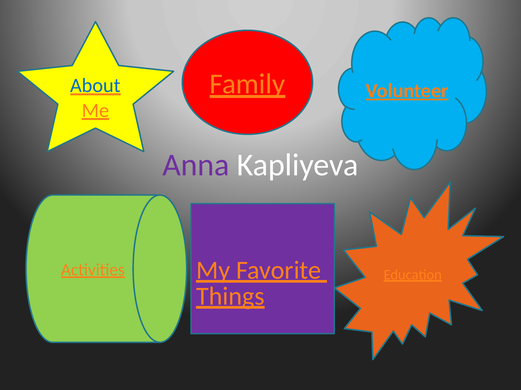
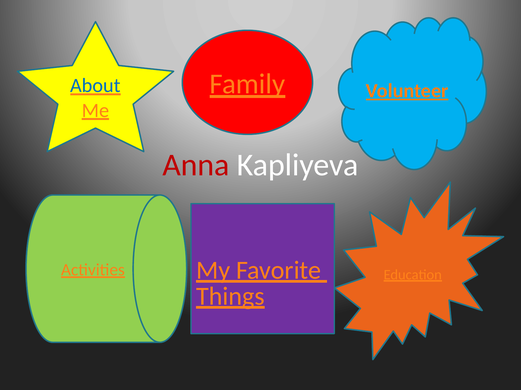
Anna colour: purple -> red
